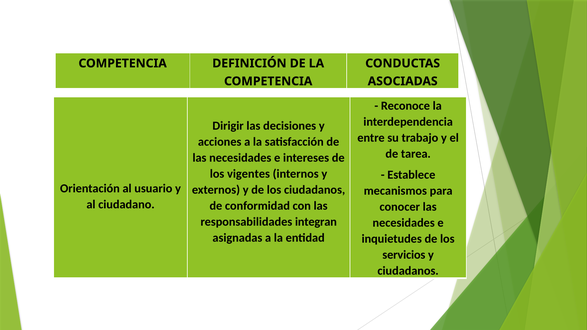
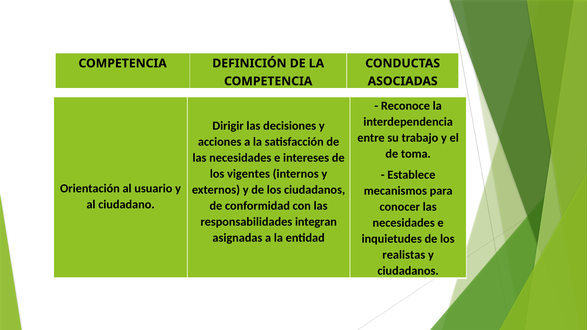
tarea: tarea -> toma
servicios: servicios -> realistas
